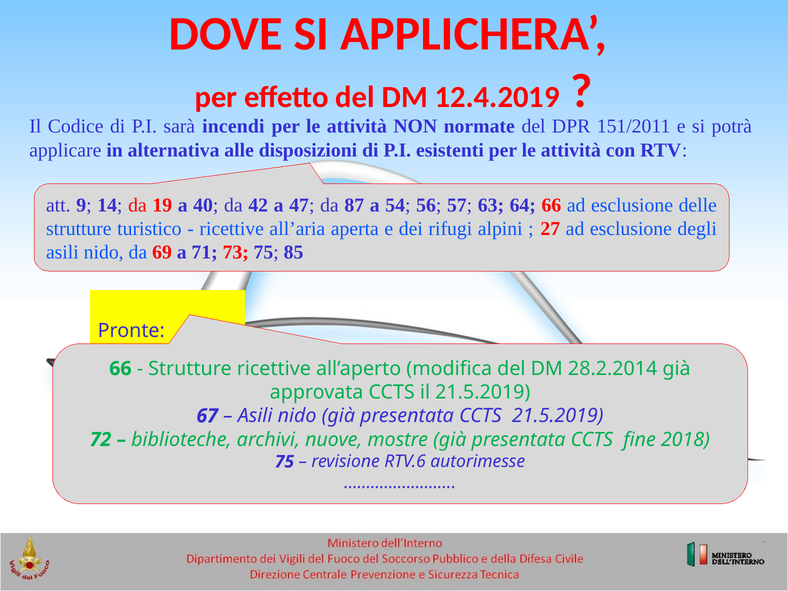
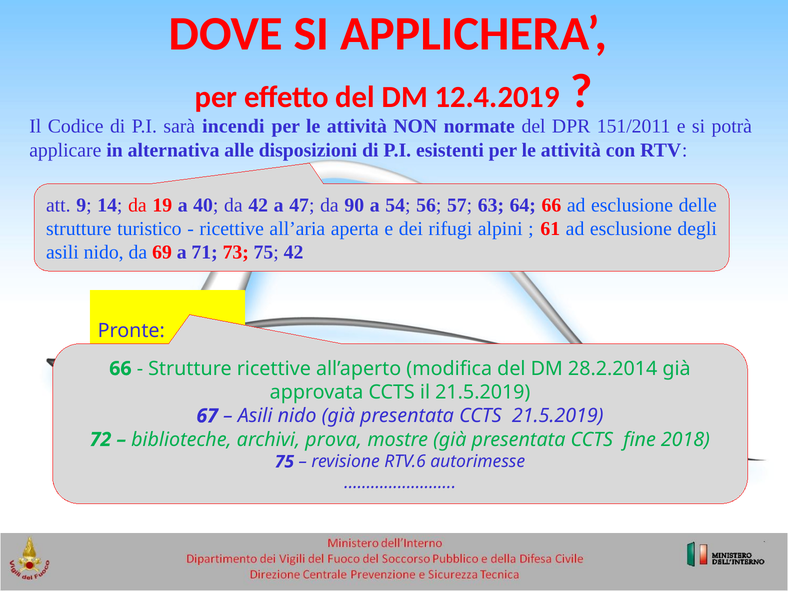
87: 87 -> 90
27: 27 -> 61
75 85: 85 -> 42
nuove: nuove -> prova
